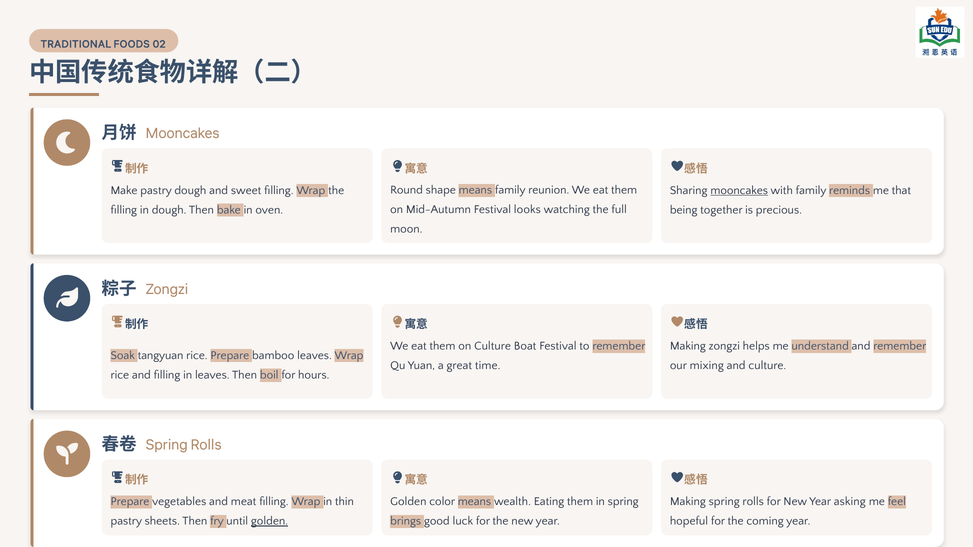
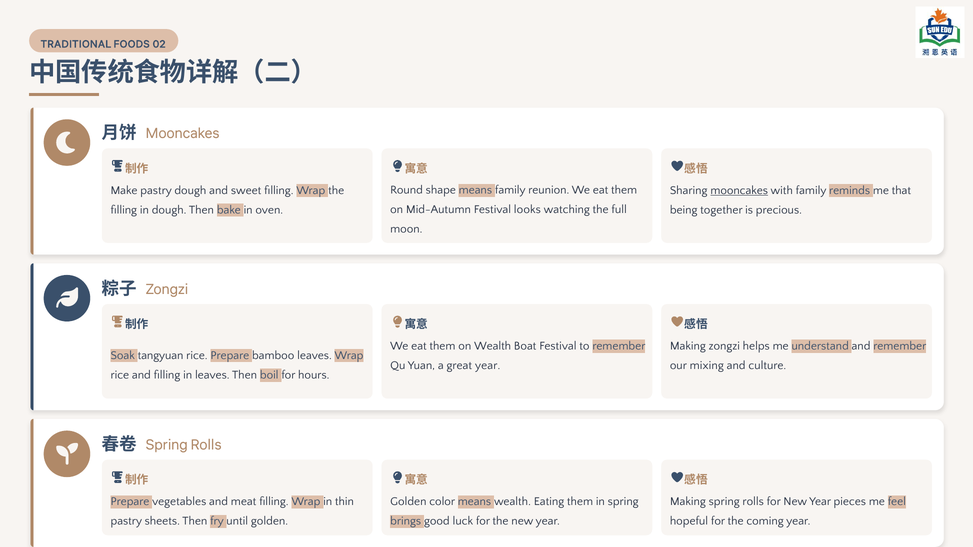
on Culture: Culture -> Wealth
great time: time -> year
asking: asking -> pieces
golden at (269, 521) underline: present -> none
